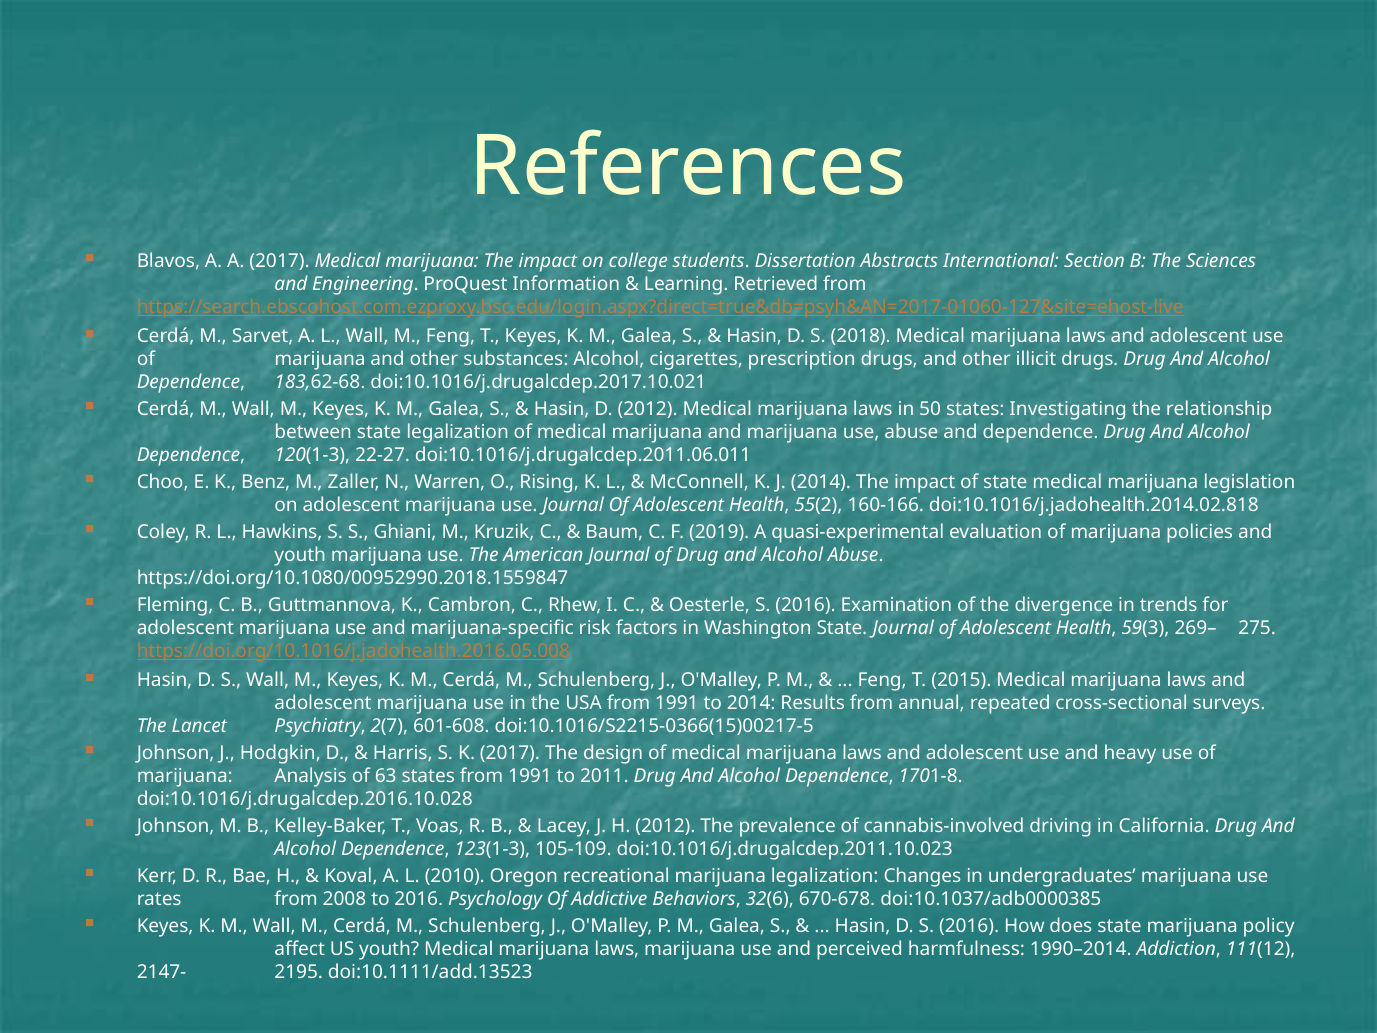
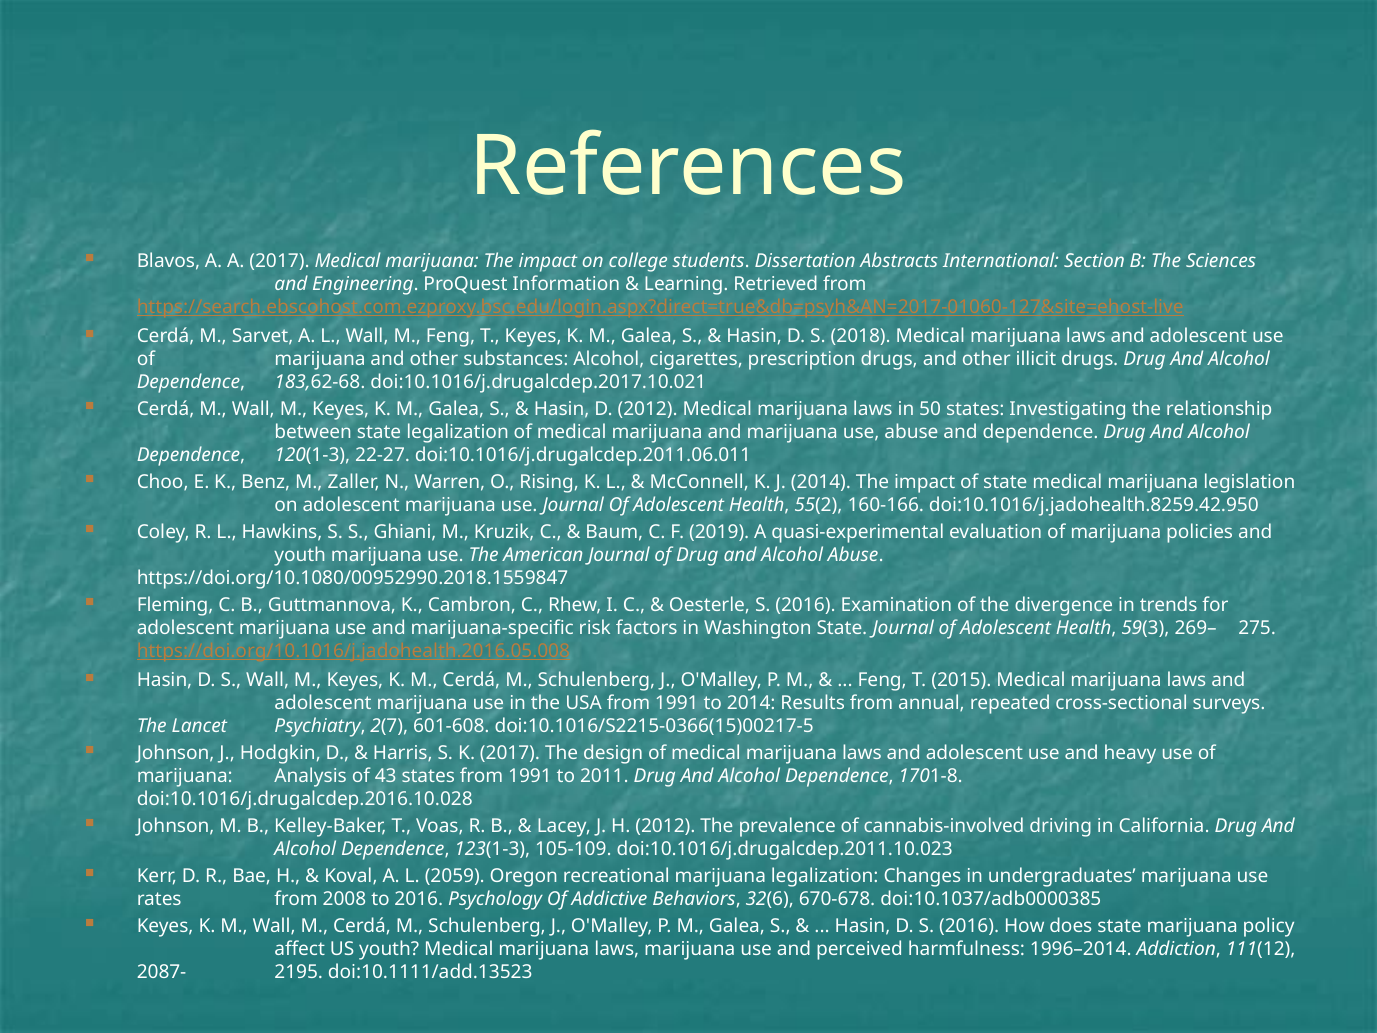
doi:10.1016/j.jadohealth.2014.02.818: doi:10.1016/j.jadohealth.2014.02.818 -> doi:10.1016/j.jadohealth.8259.42.950
63: 63 -> 43
2010: 2010 -> 2059
1990–2014: 1990–2014 -> 1996–2014
2147-: 2147- -> 2087-
